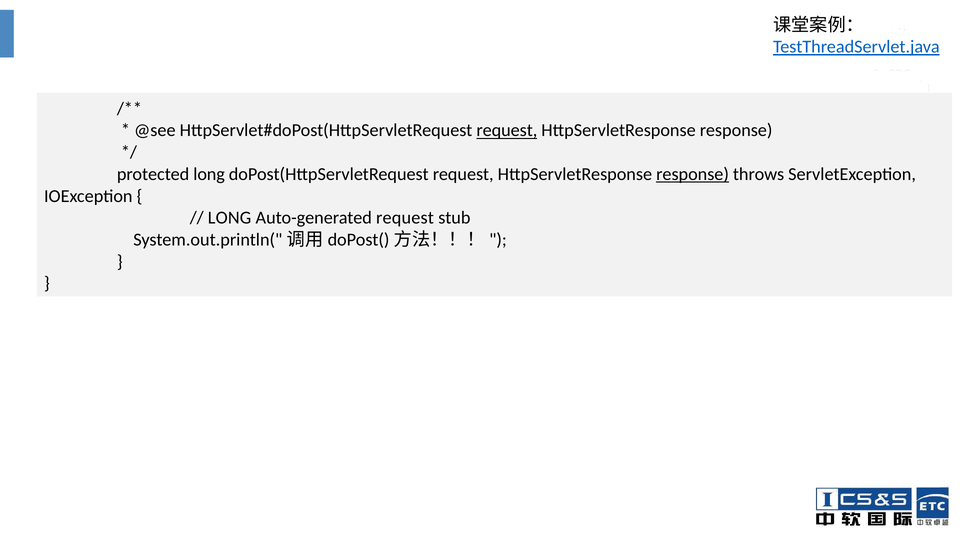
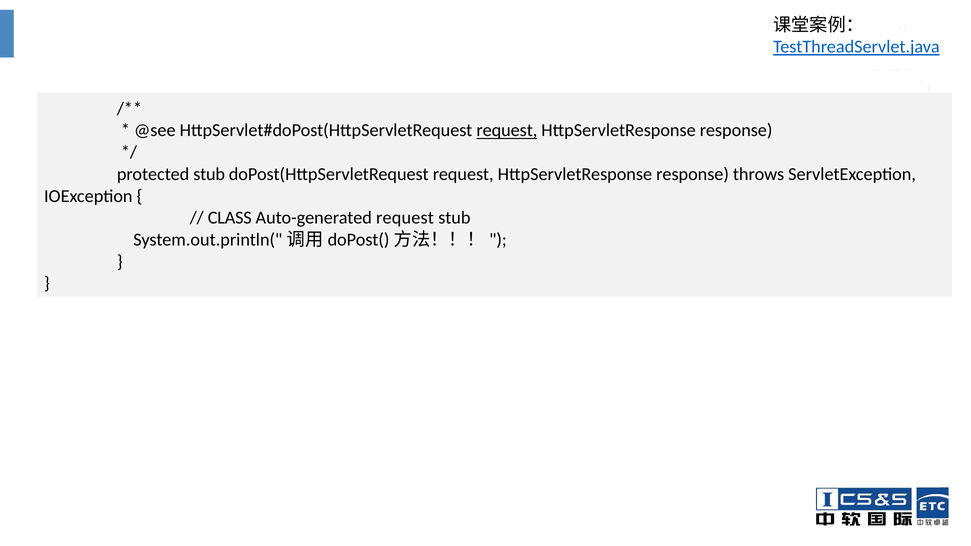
protected long: long -> stub
response at (693, 174) underline: present -> none
LONG at (230, 218): LONG -> CLASS
